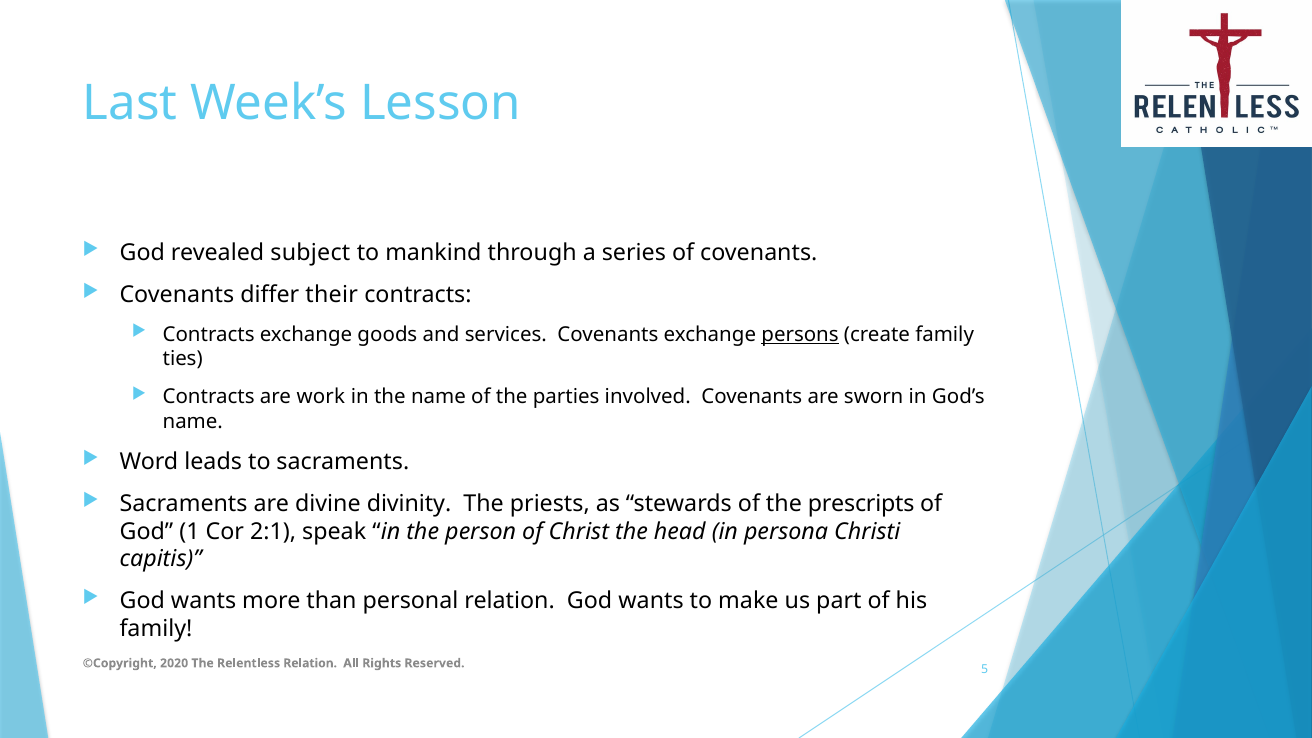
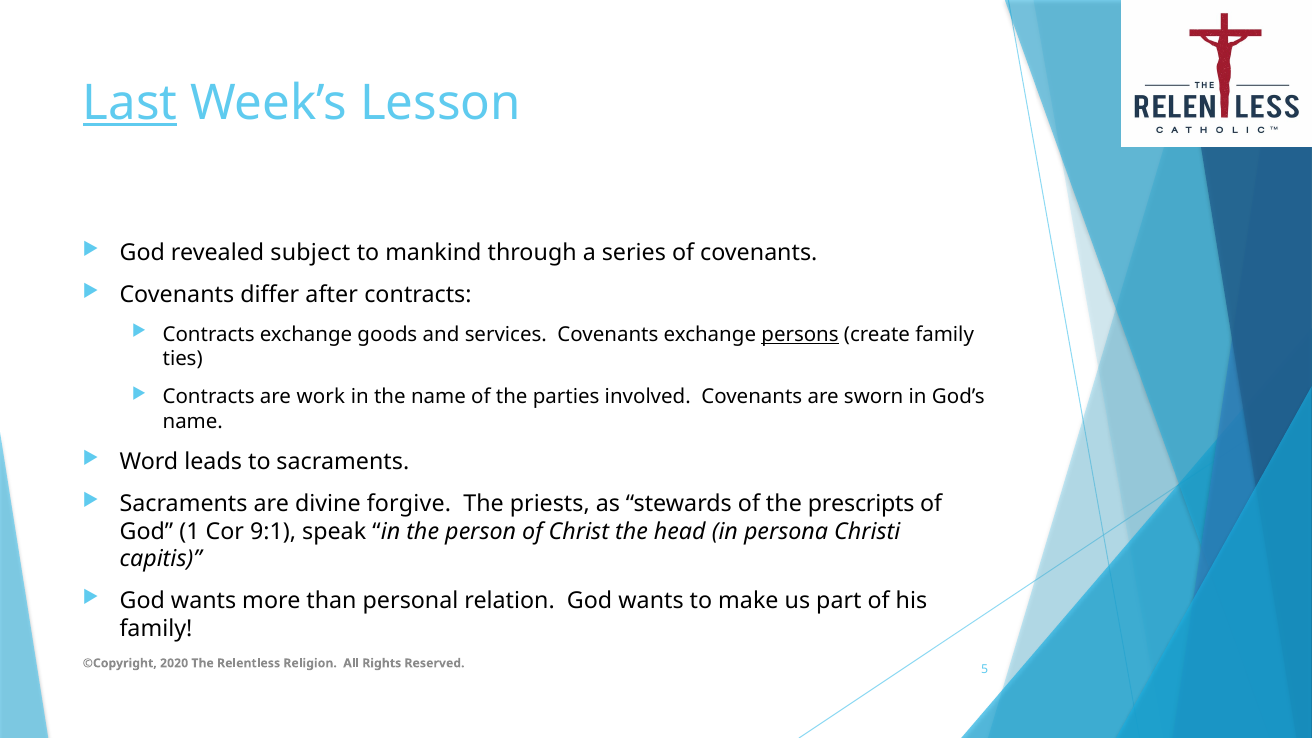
Last underline: none -> present
their: their -> after
divinity: divinity -> forgive
2:1: 2:1 -> 9:1
Relentless Relation: Relation -> Religion
